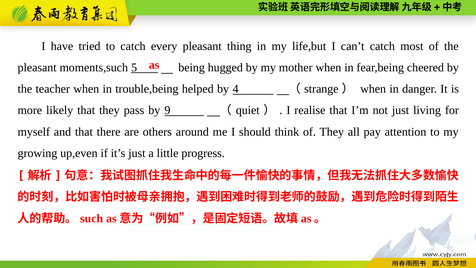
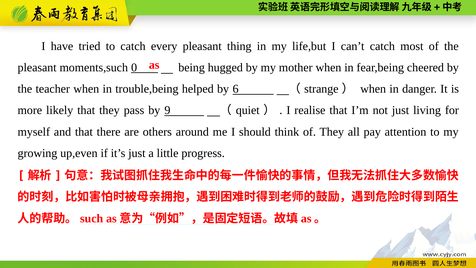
5: 5 -> 0
4: 4 -> 6
